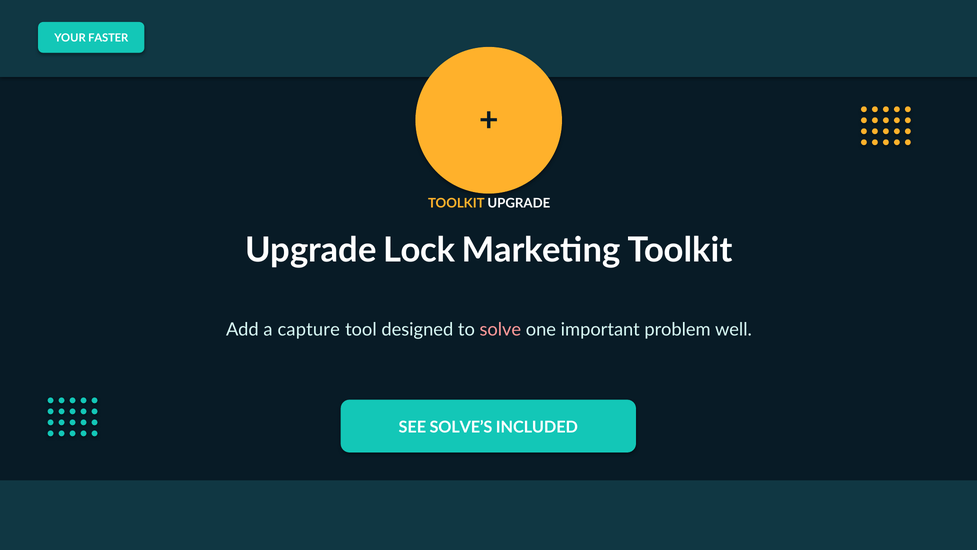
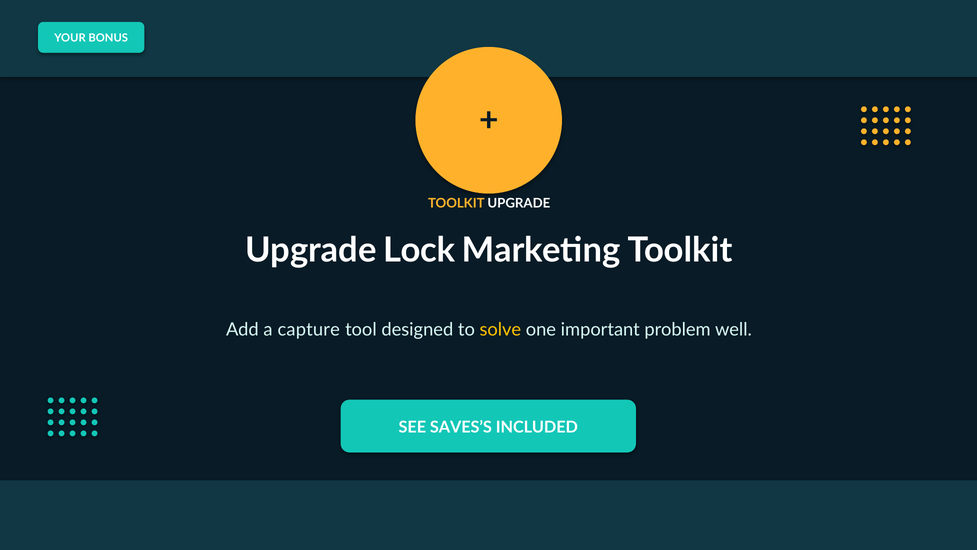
FASTER: FASTER -> BONUS
solve colour: pink -> yellow
SOLVE’S: SOLVE’S -> SAVES’S
